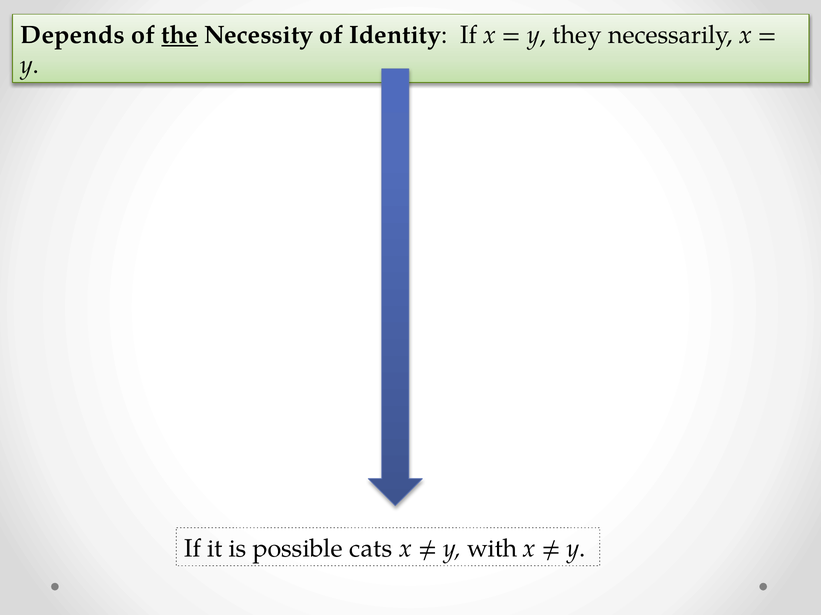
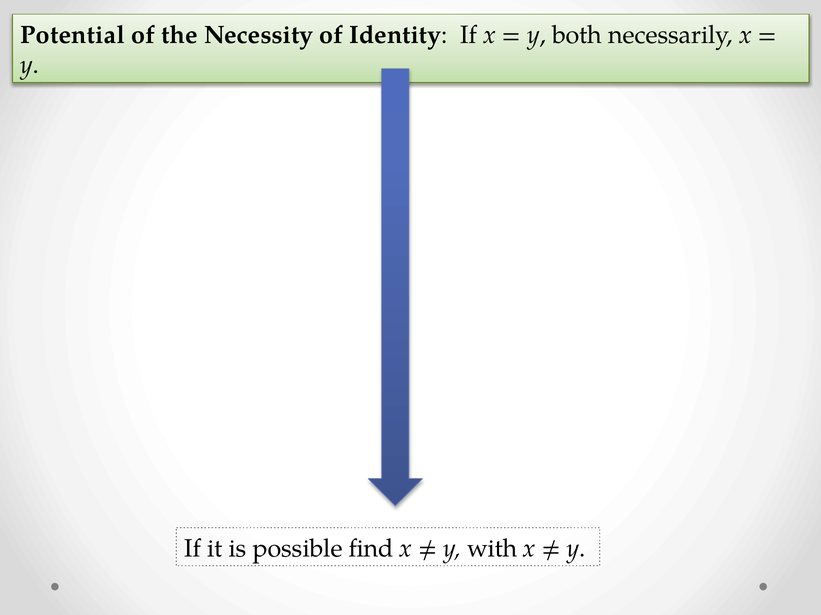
Depends: Depends -> Potential
the underline: present -> none
they: they -> both
cats: cats -> find
